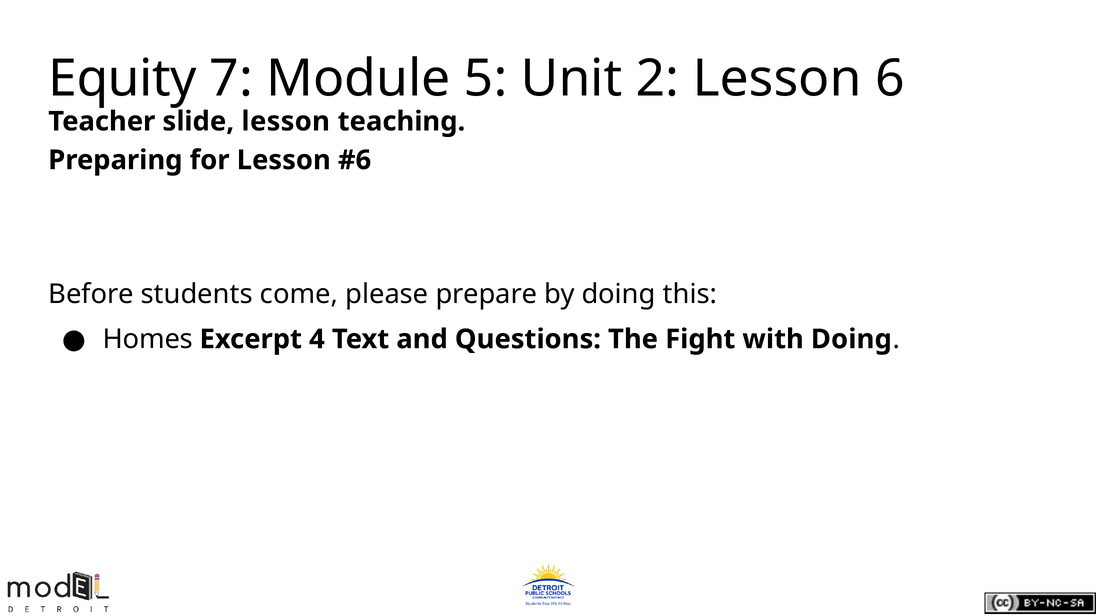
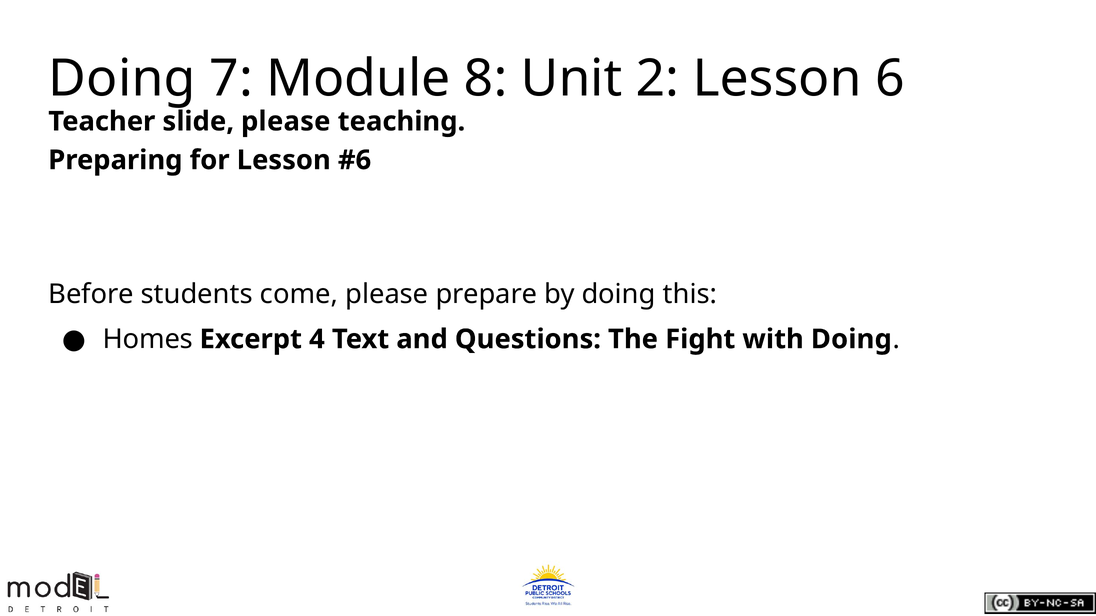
Equity at (122, 79): Equity -> Doing
5: 5 -> 8
slide lesson: lesson -> please
